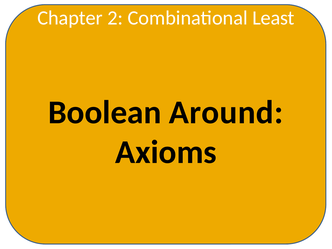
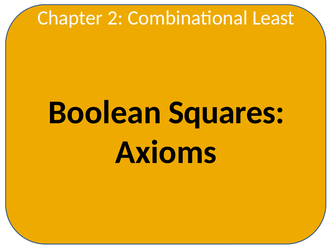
Around: Around -> Squares
